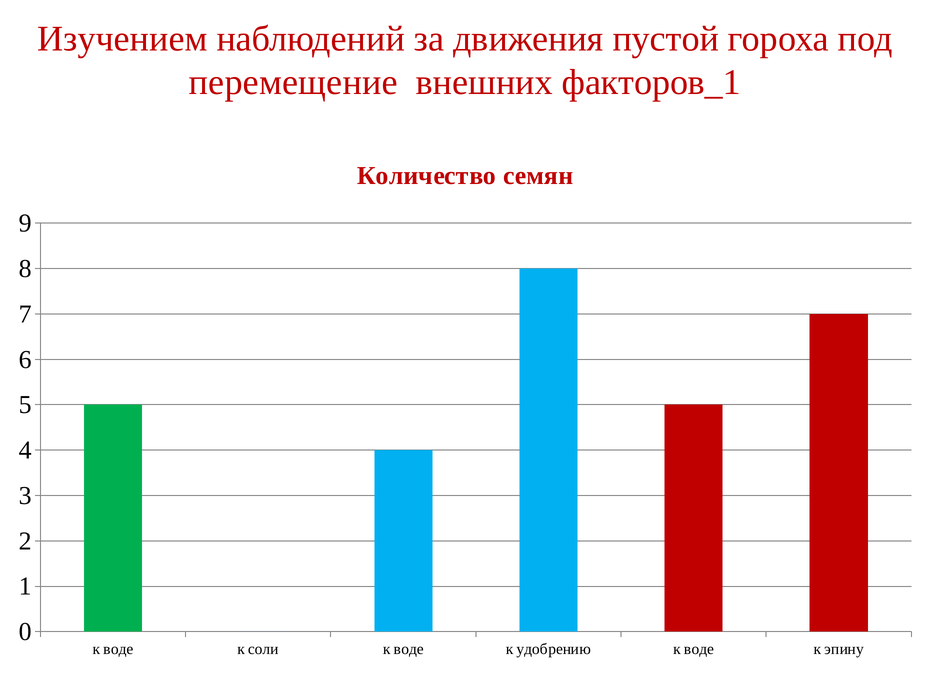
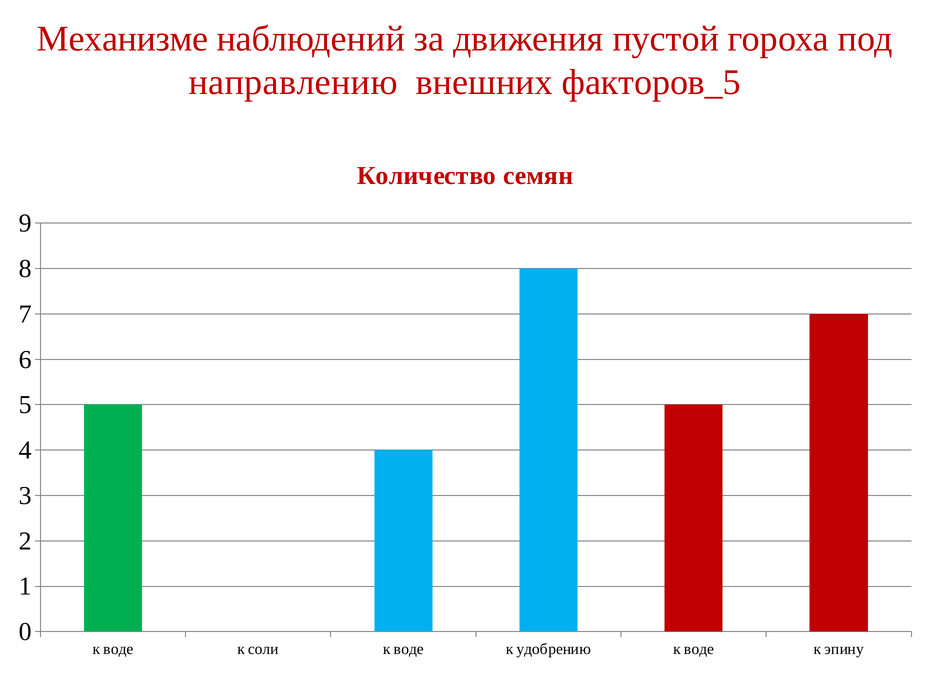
Изучением: Изучением -> Механизме
перемещение: перемещение -> направлению
факторов_1: факторов_1 -> факторов_5
